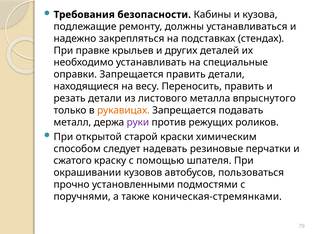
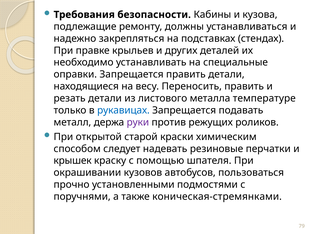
впрыснутого: впрыснутого -> температуре
рукавицах colour: orange -> blue
сжатого: сжатого -> крышек
